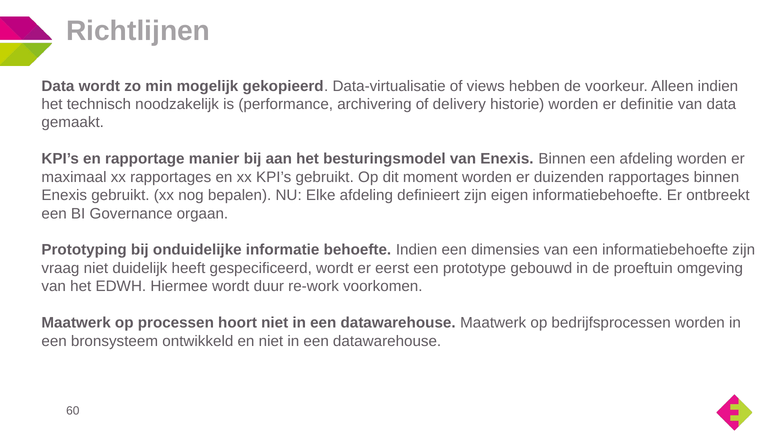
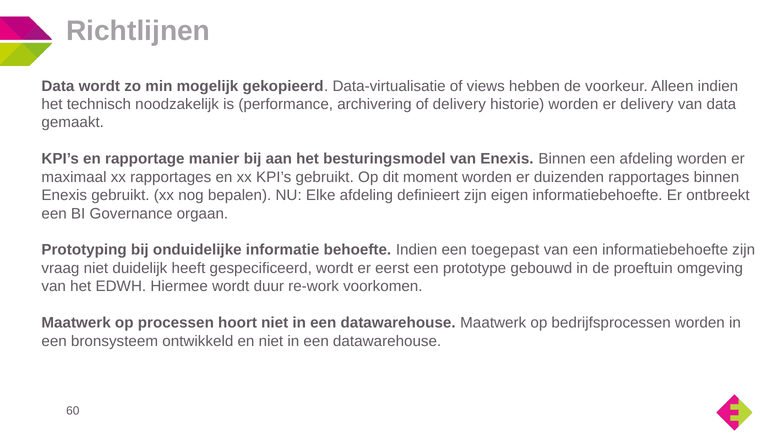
er definitie: definitie -> delivery
dimensies: dimensies -> toegepast
